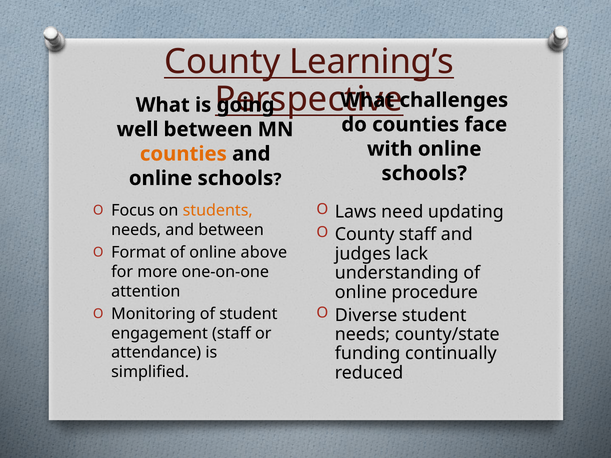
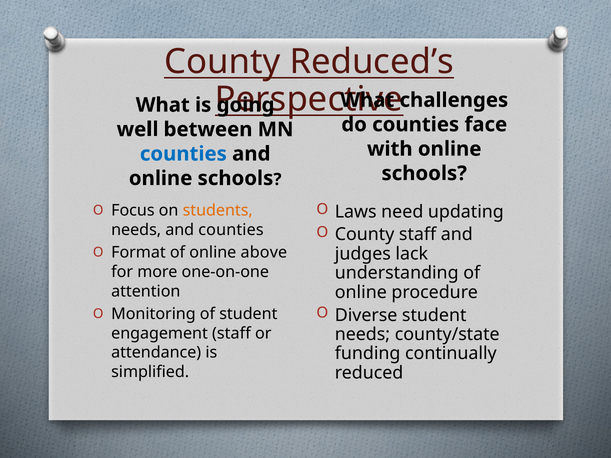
Learning’s: Learning’s -> Reduced’s
counties at (183, 154) colour: orange -> blue
and between: between -> counties
